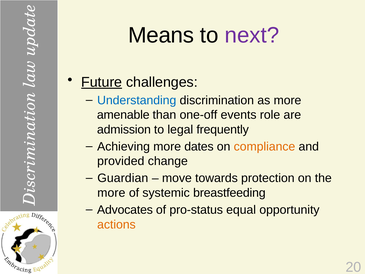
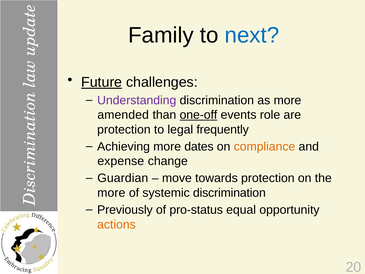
Means: Means -> Family
next colour: purple -> blue
Understanding colour: blue -> purple
amenable: amenable -> amended
one-off underline: none -> present
admission at (124, 129): admission -> protection
provided: provided -> expense
systemic breastfeeding: breastfeeding -> discrimination
Advocates: Advocates -> Previously
